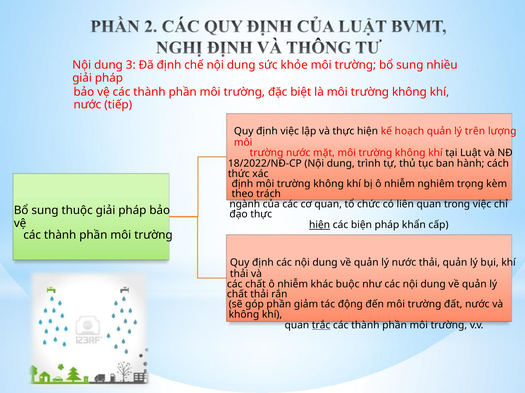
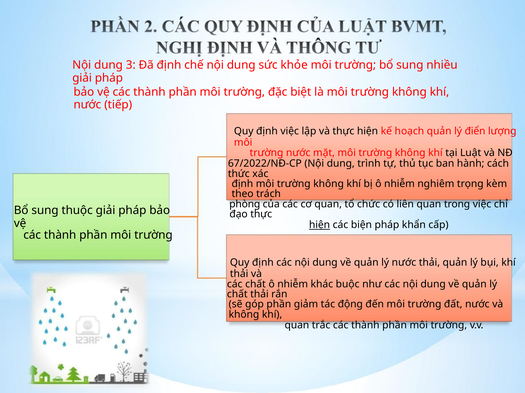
trên: trên -> điển
18/2022/NĐ-CP: 18/2022/NĐ-CP -> 67/2022/NĐ-CP
ngành: ngành -> phòng
trắc underline: present -> none
